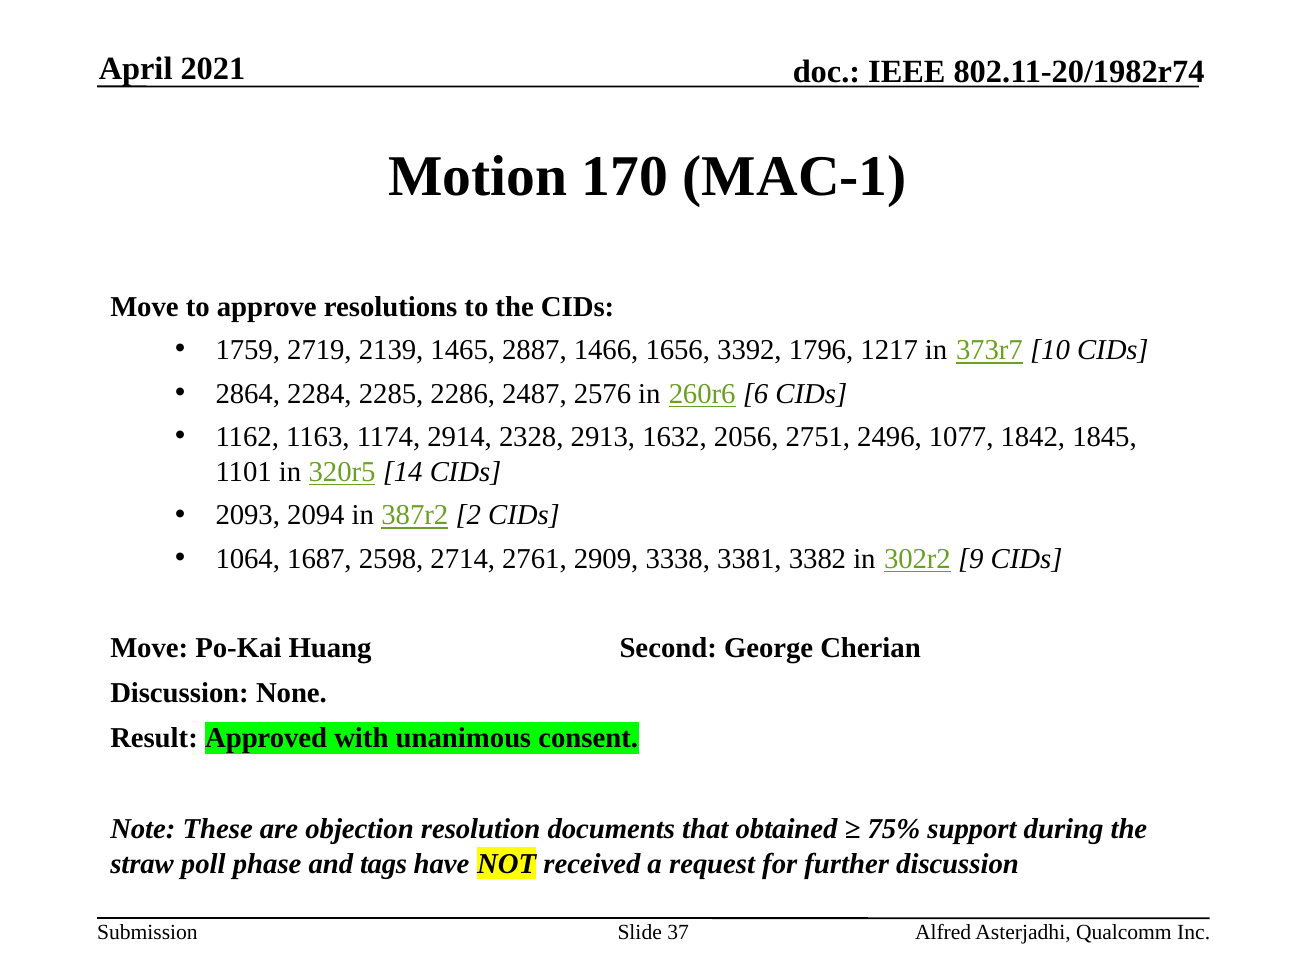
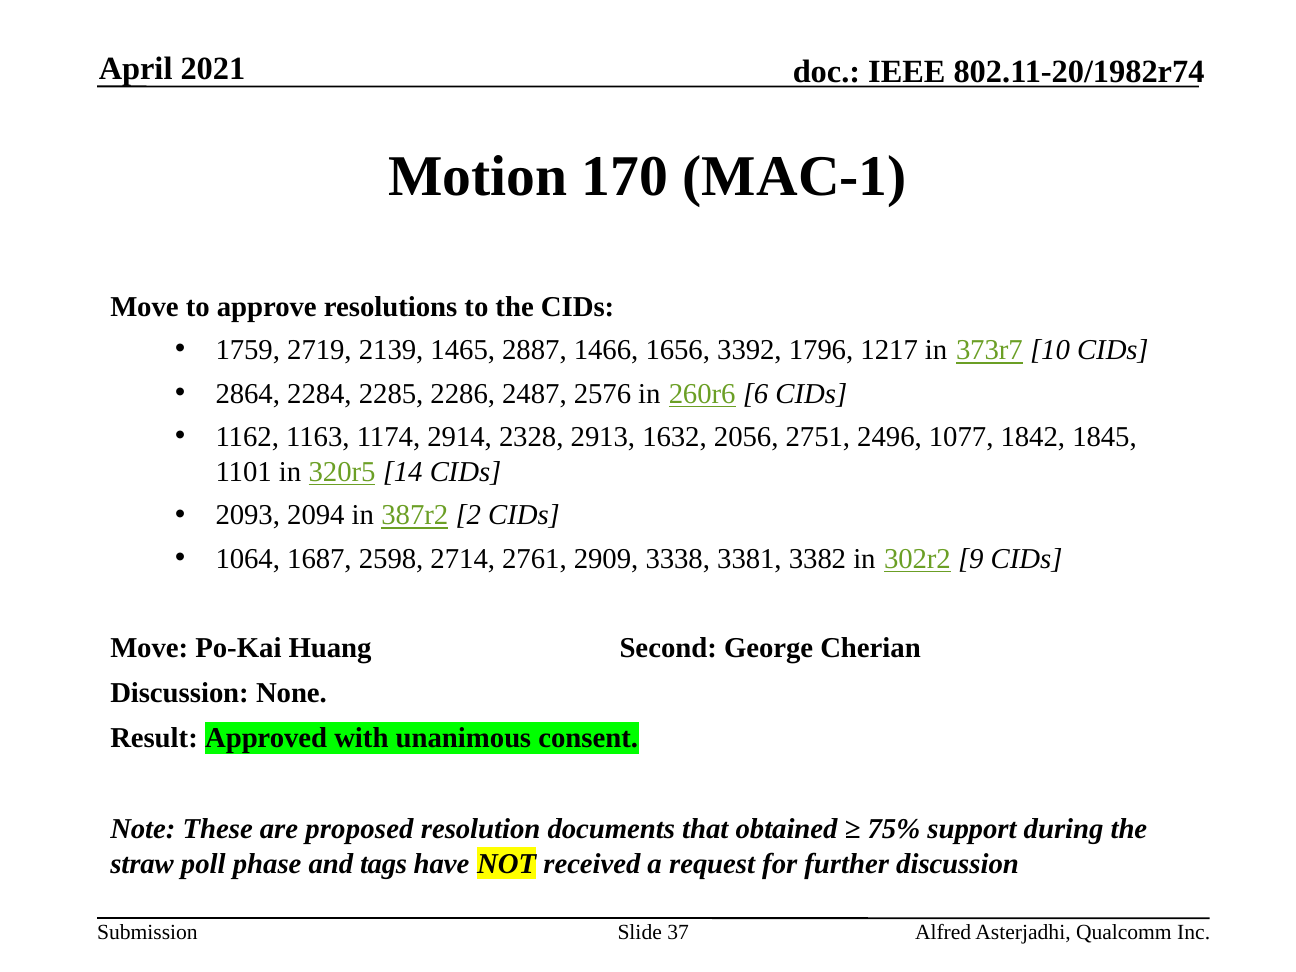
objection: objection -> proposed
